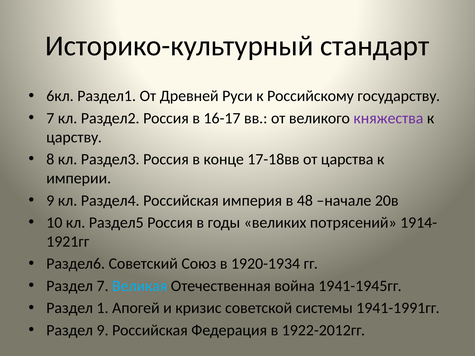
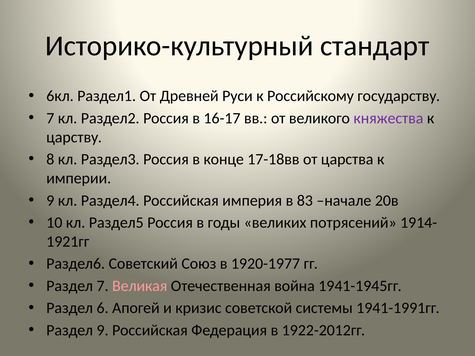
48: 48 -> 83
1920-1934: 1920-1934 -> 1920-1977
Великая colour: light blue -> pink
1: 1 -> 6
